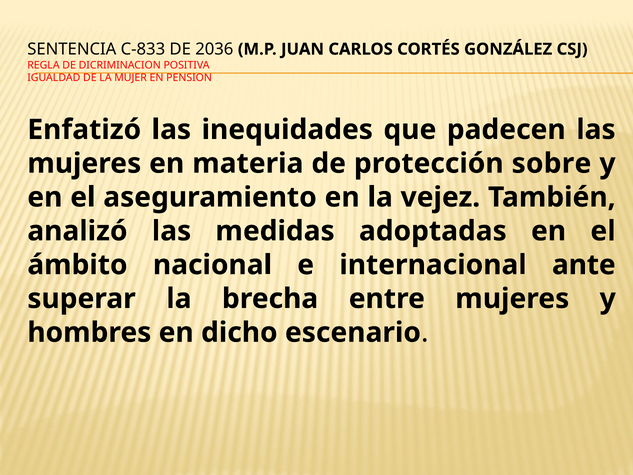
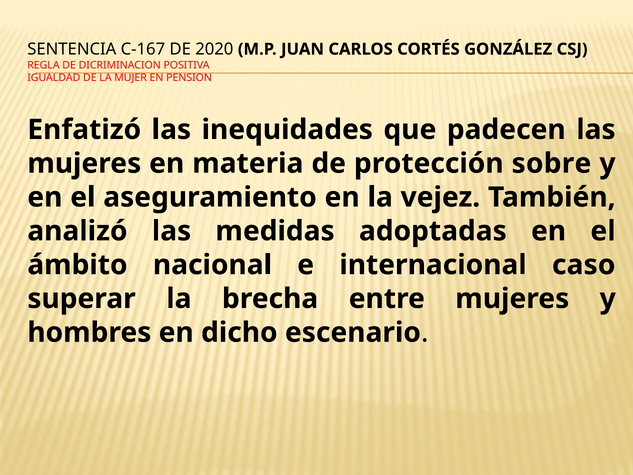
C-833: C-833 -> C-167
2036: 2036 -> 2020
ante: ante -> caso
